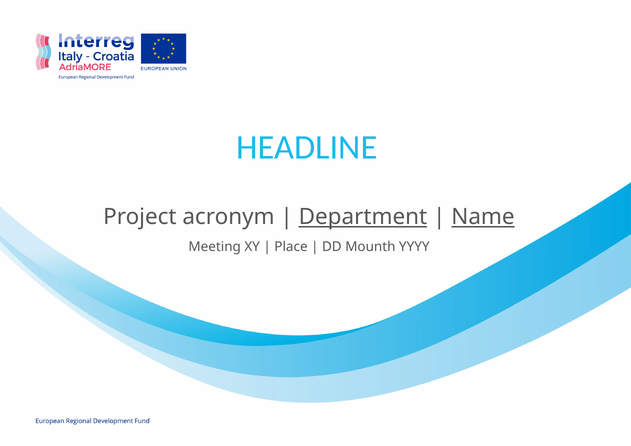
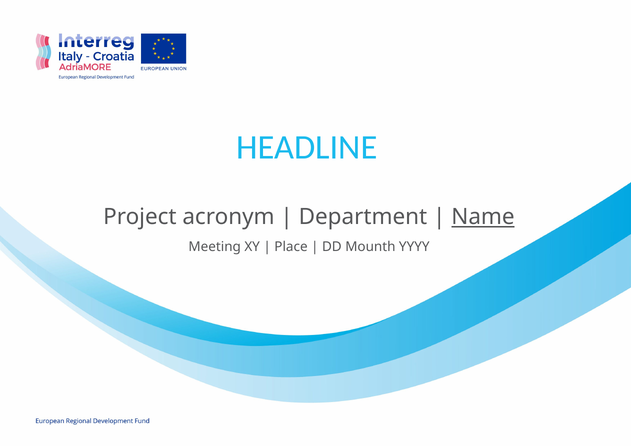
Department underline: present -> none
